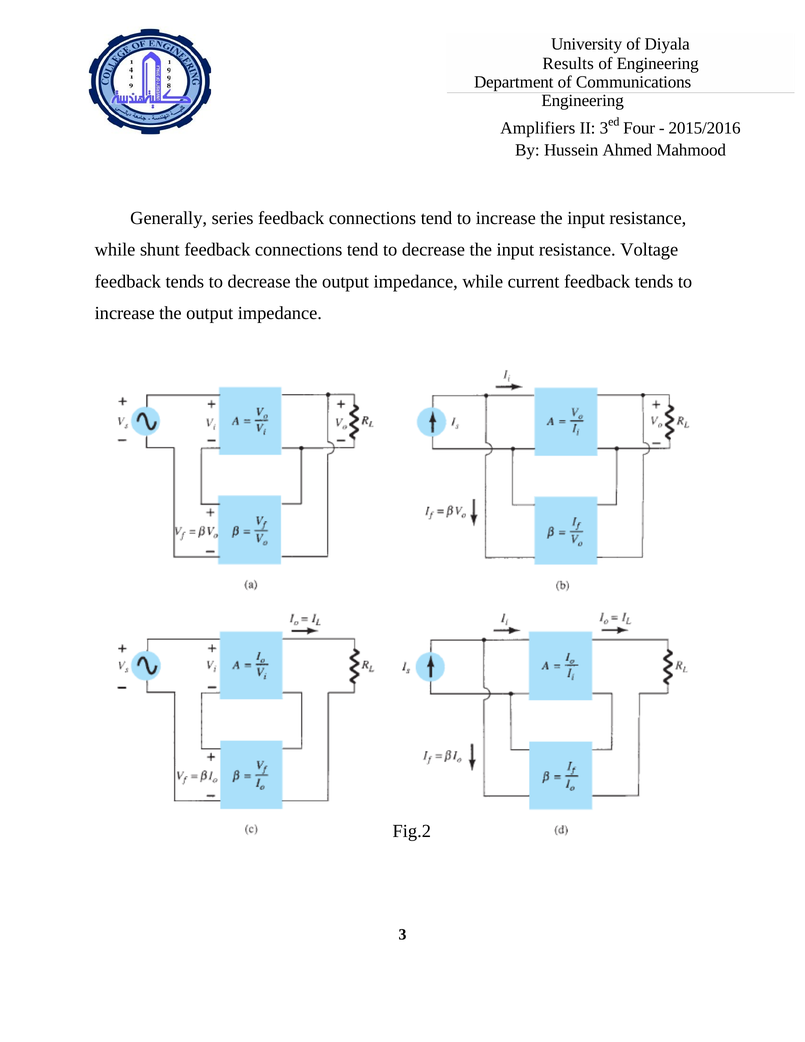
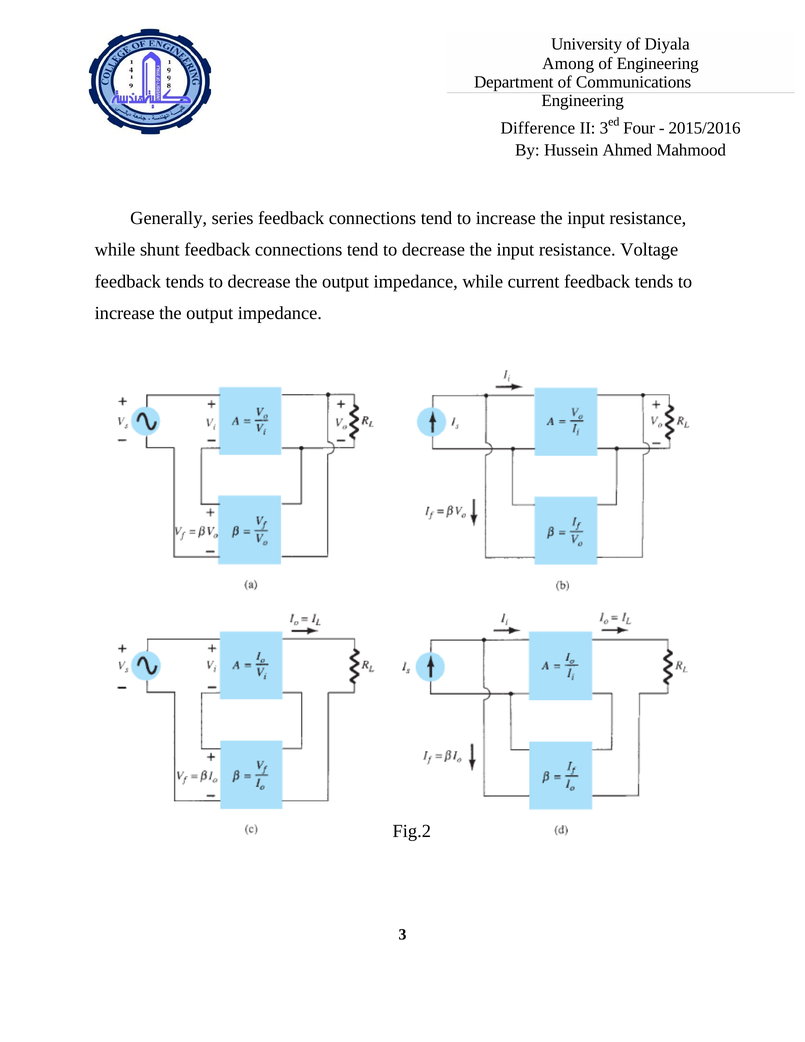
Results: Results -> Among
Amplifiers: Amplifiers -> Difference
